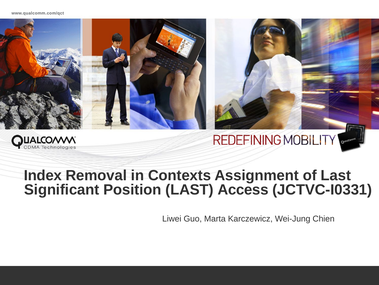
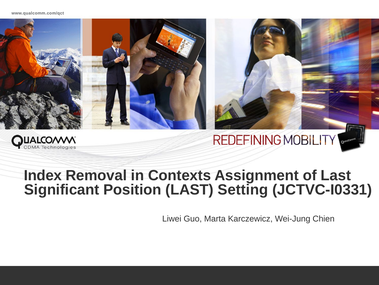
Access: Access -> Setting
